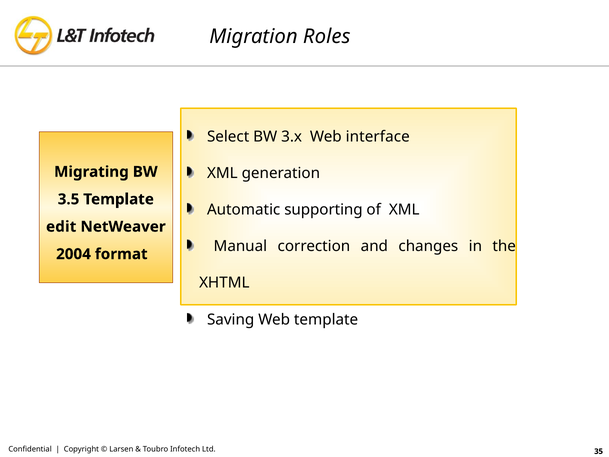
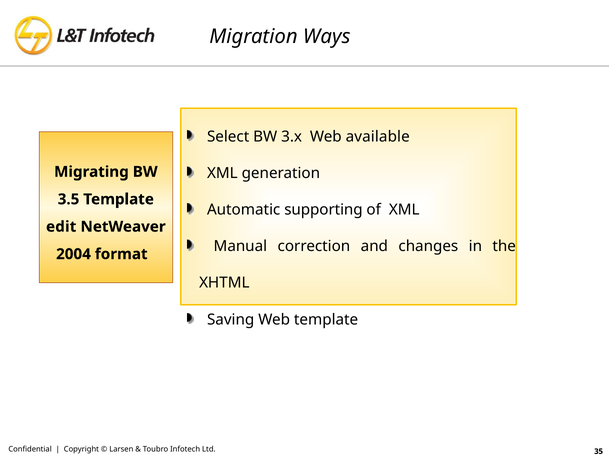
Roles: Roles -> Ways
interface: interface -> available
